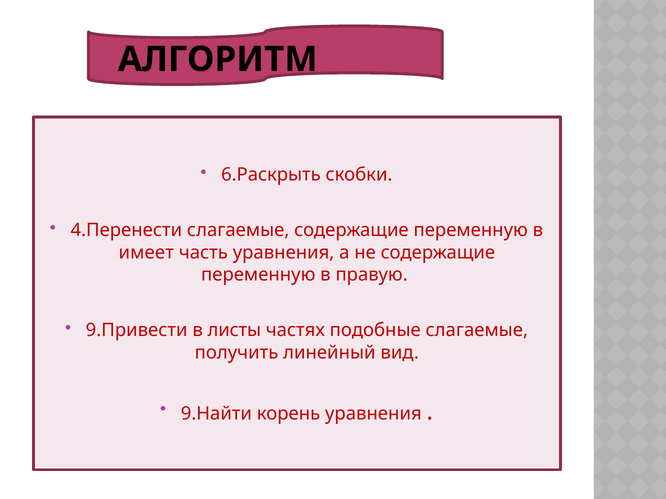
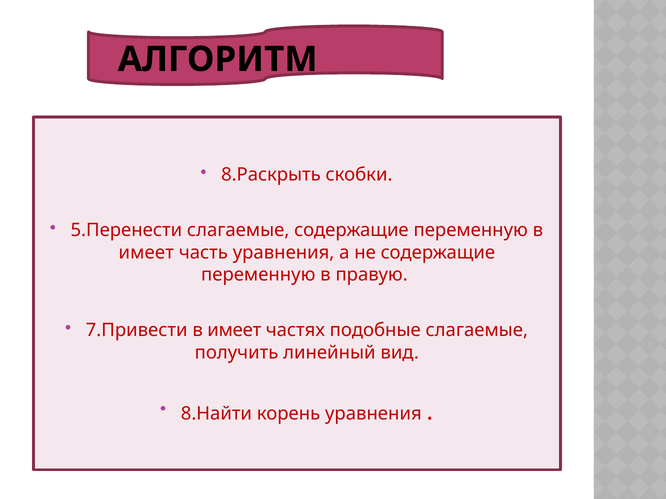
6.Раскрыть: 6.Раскрыть -> 8.Раскрыть
4.Перенести: 4.Перенести -> 5.Перенести
9.Привести: 9.Привести -> 7.Привести
листы at (234, 331): листы -> имеет
9.Найти: 9.Найти -> 8.Найти
